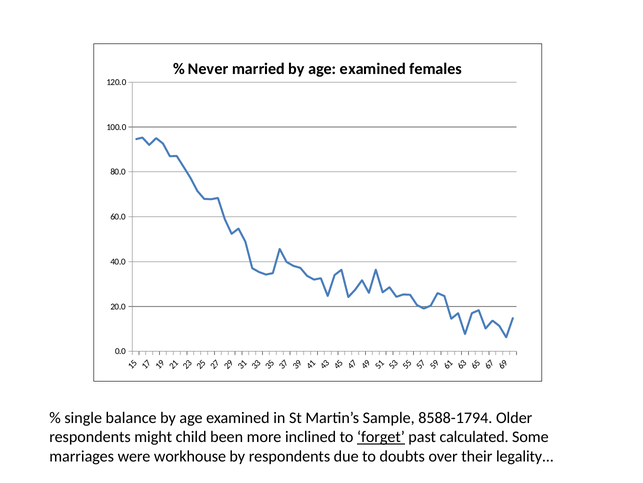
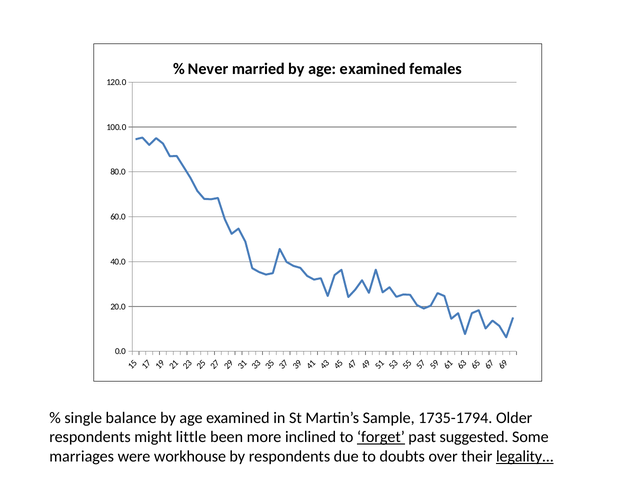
8588-1794: 8588-1794 -> 1735-1794
child: child -> little
calculated: calculated -> suggested
legality underline: none -> present
